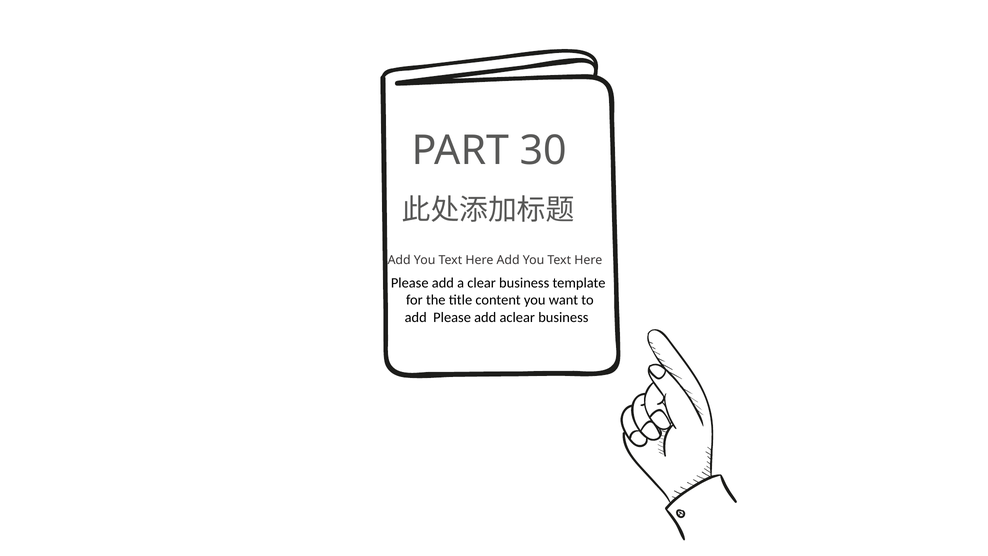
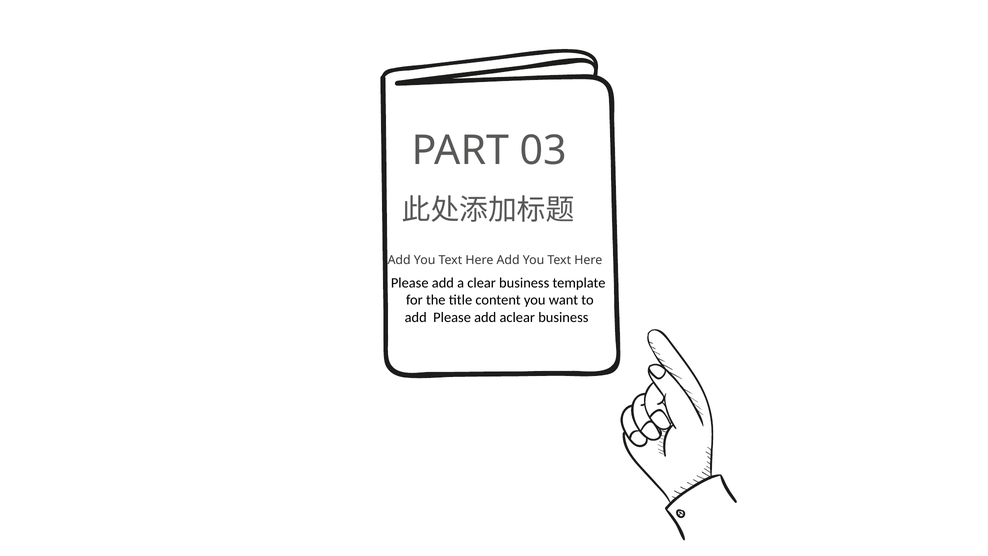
30: 30 -> 03
